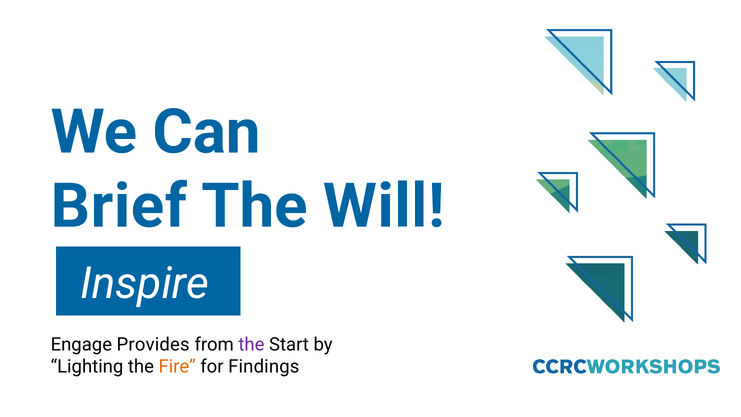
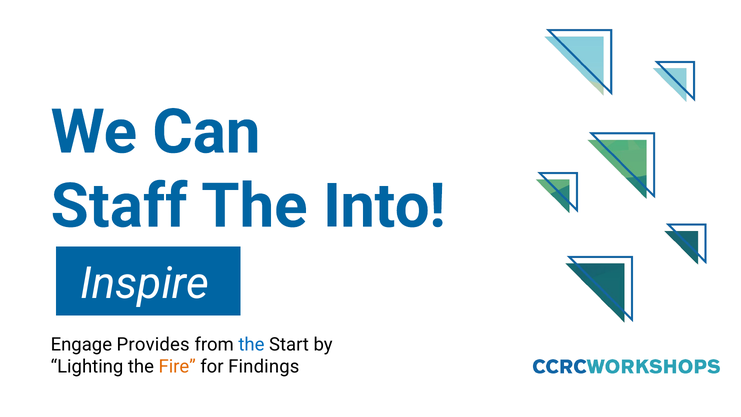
Brief: Brief -> Staff
Will: Will -> Into
the at (251, 344) colour: purple -> blue
